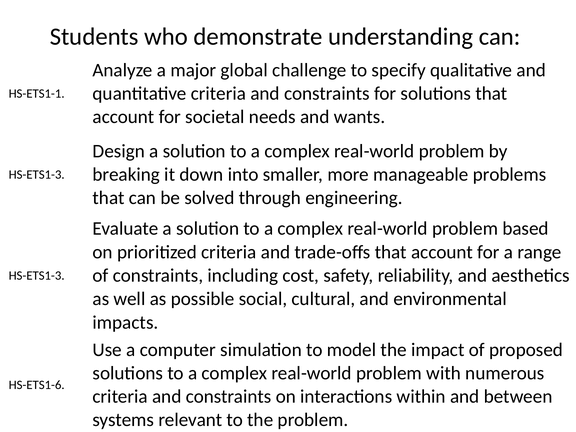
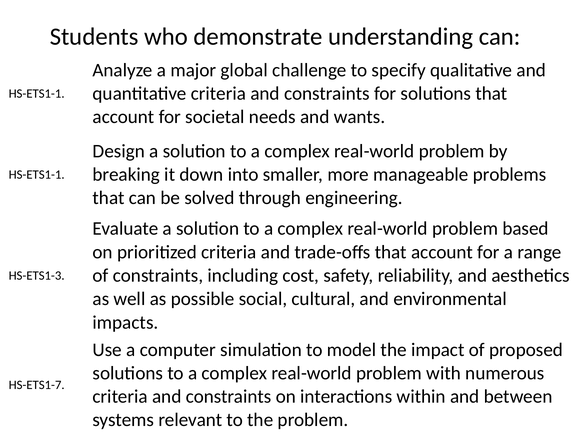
HS-ETS1-3 at (37, 174): HS-ETS1-3 -> HS-ETS1-1
HS-ETS1-6: HS-ETS1-6 -> HS-ETS1-7
